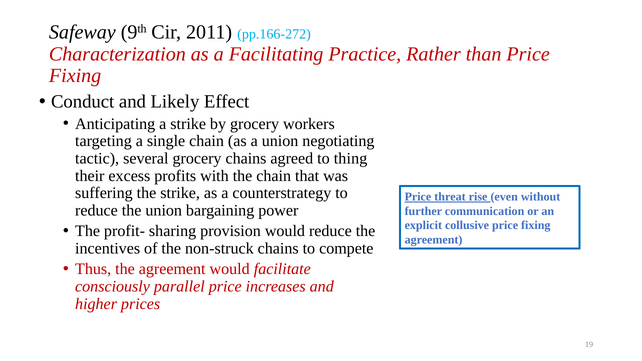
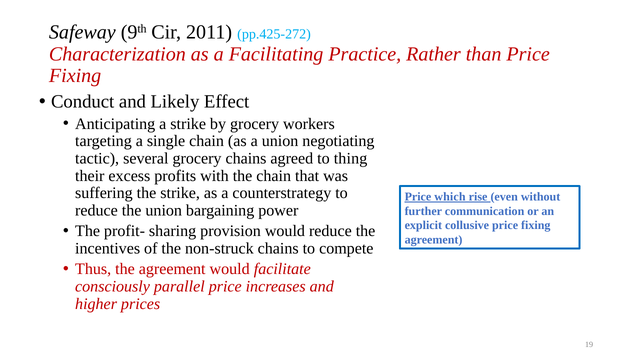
pp.166-272: pp.166-272 -> pp.425-272
threat: threat -> which
